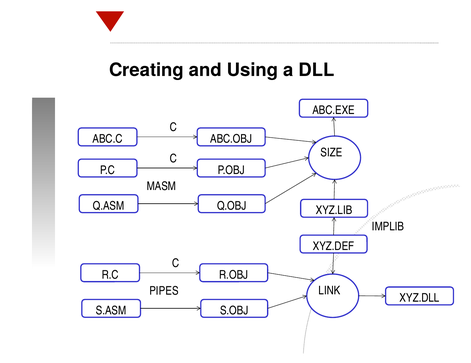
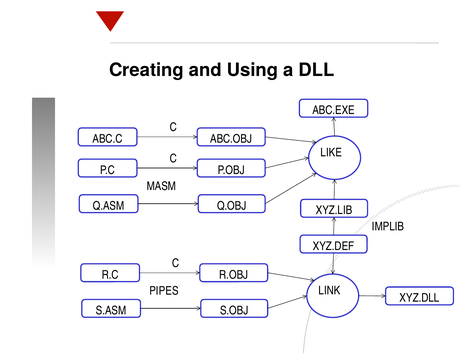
SIZE: SIZE -> LIKE
